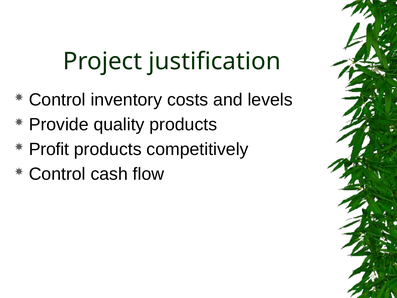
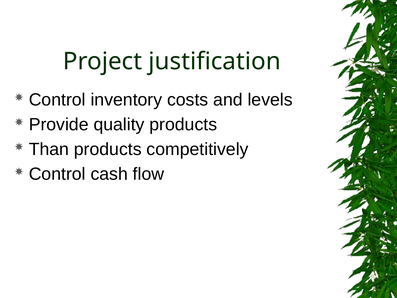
Profit: Profit -> Than
